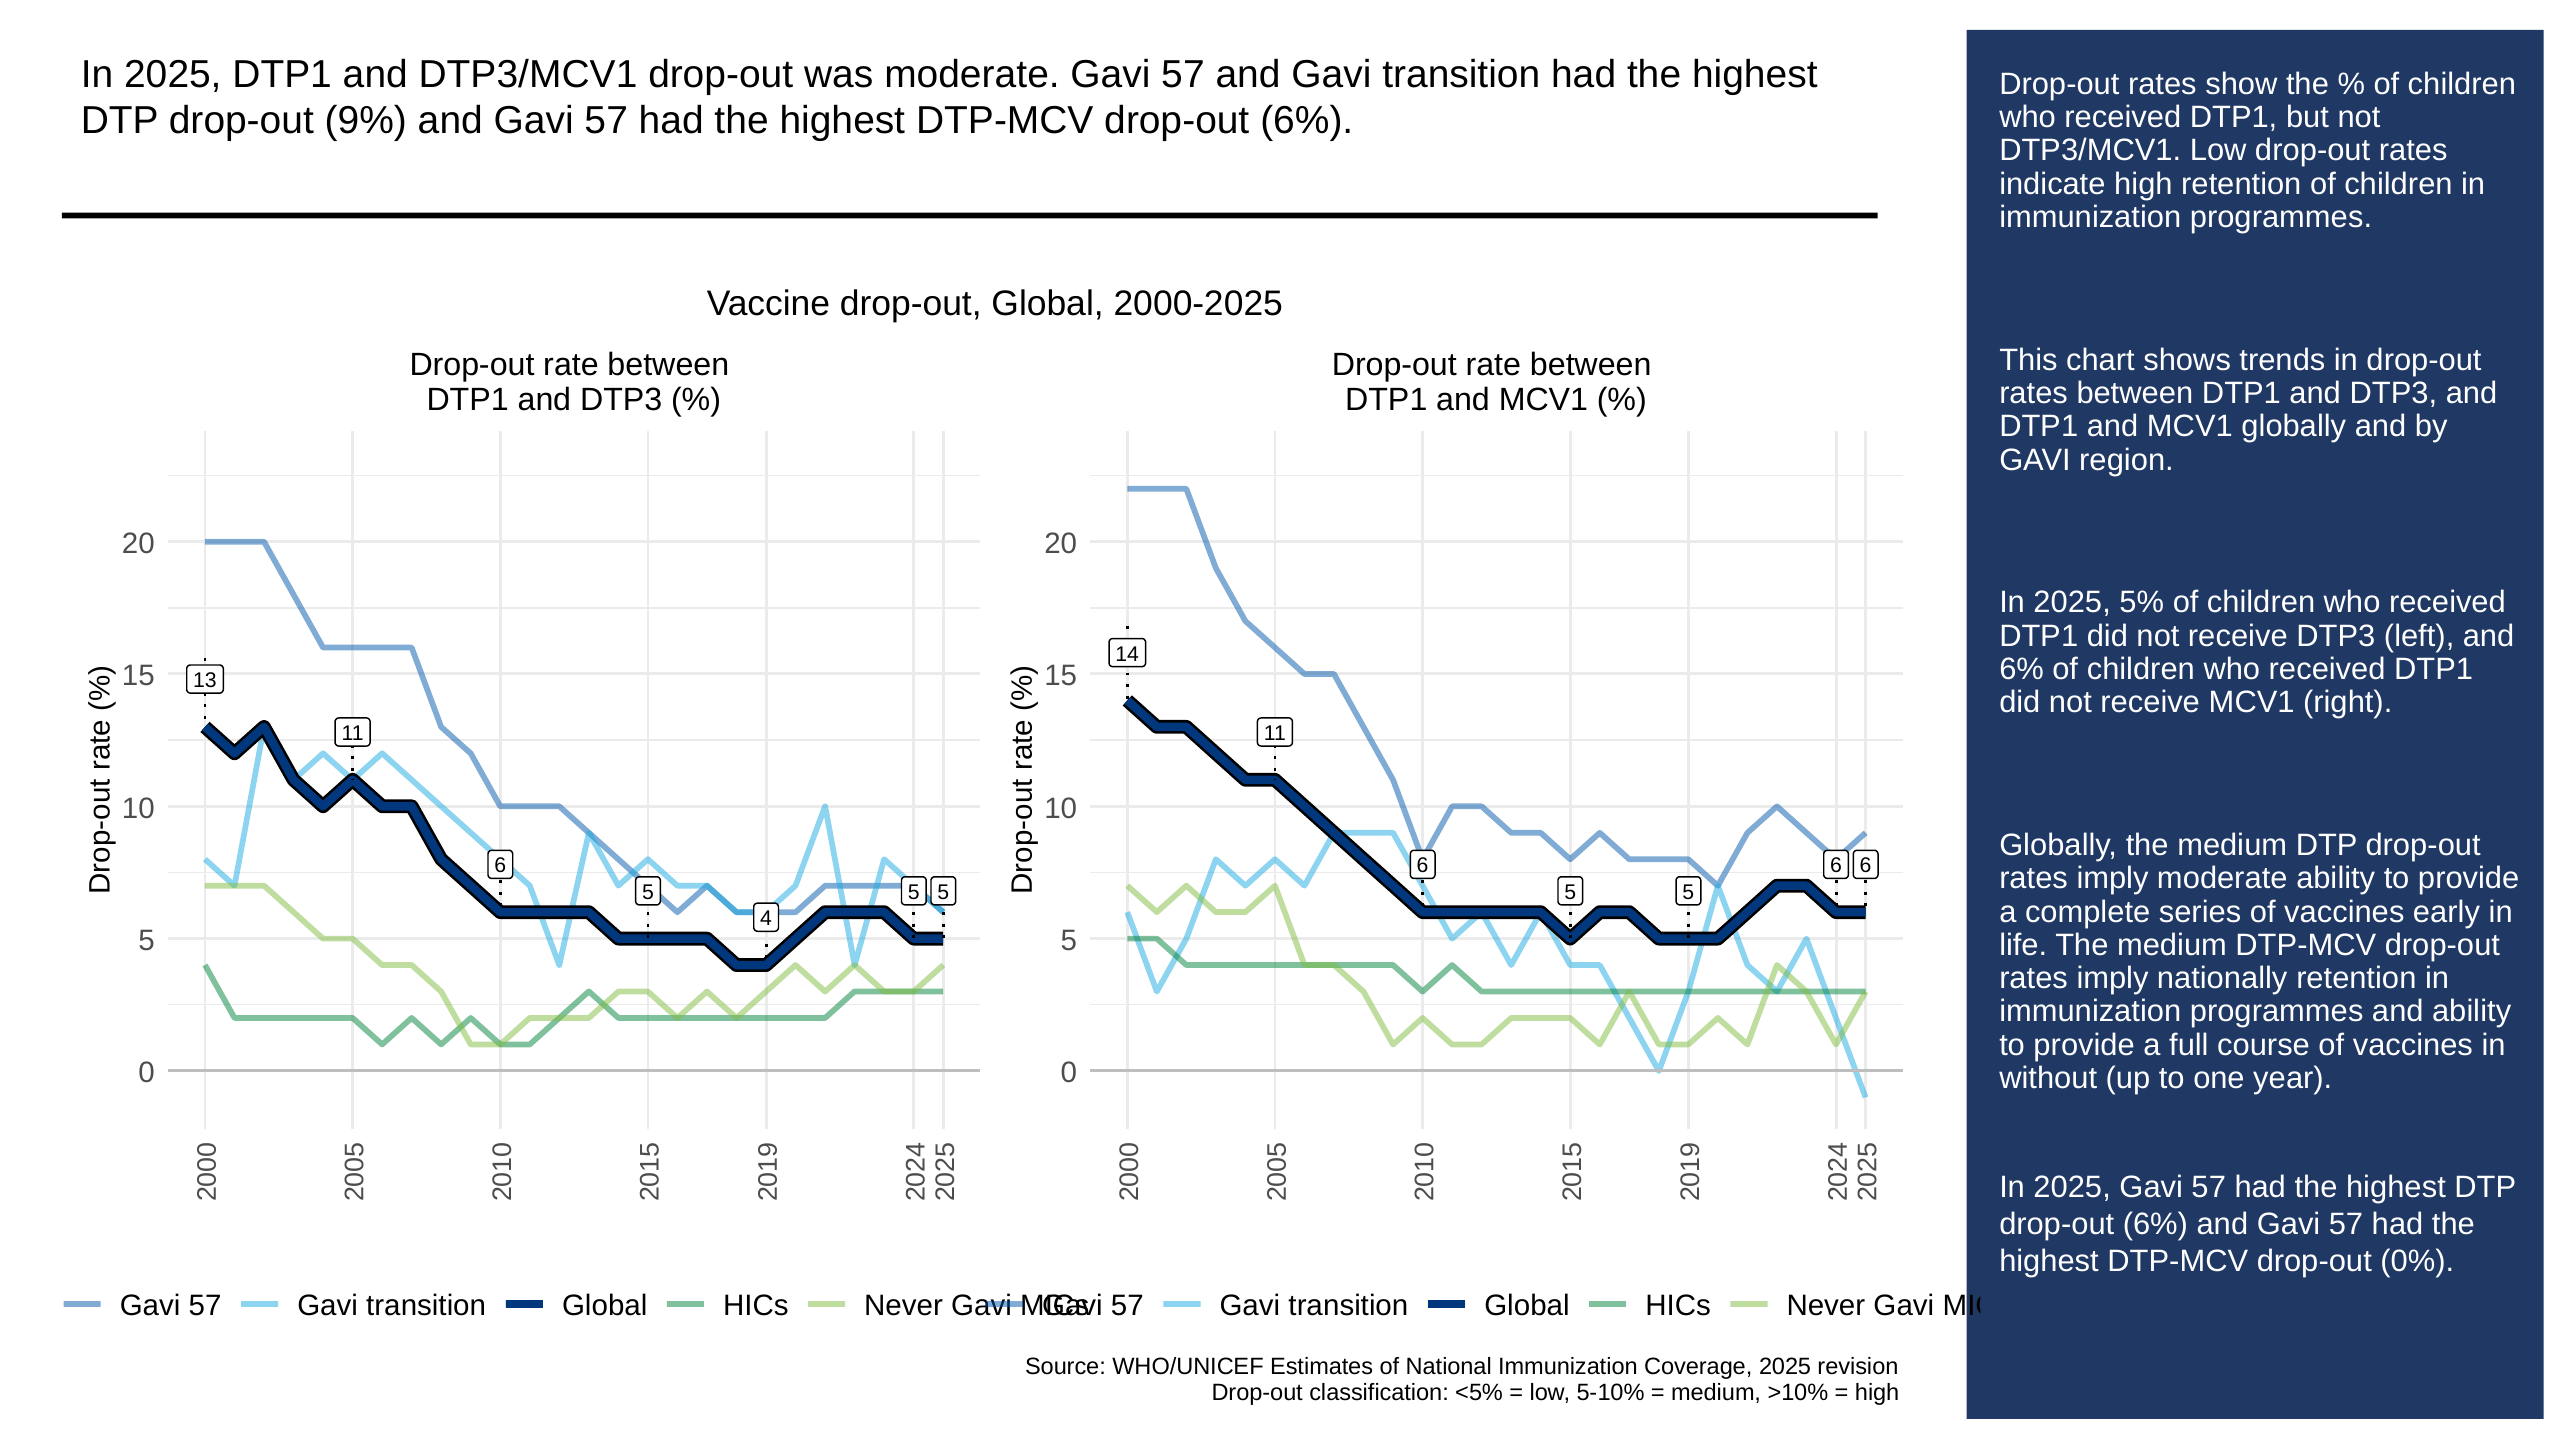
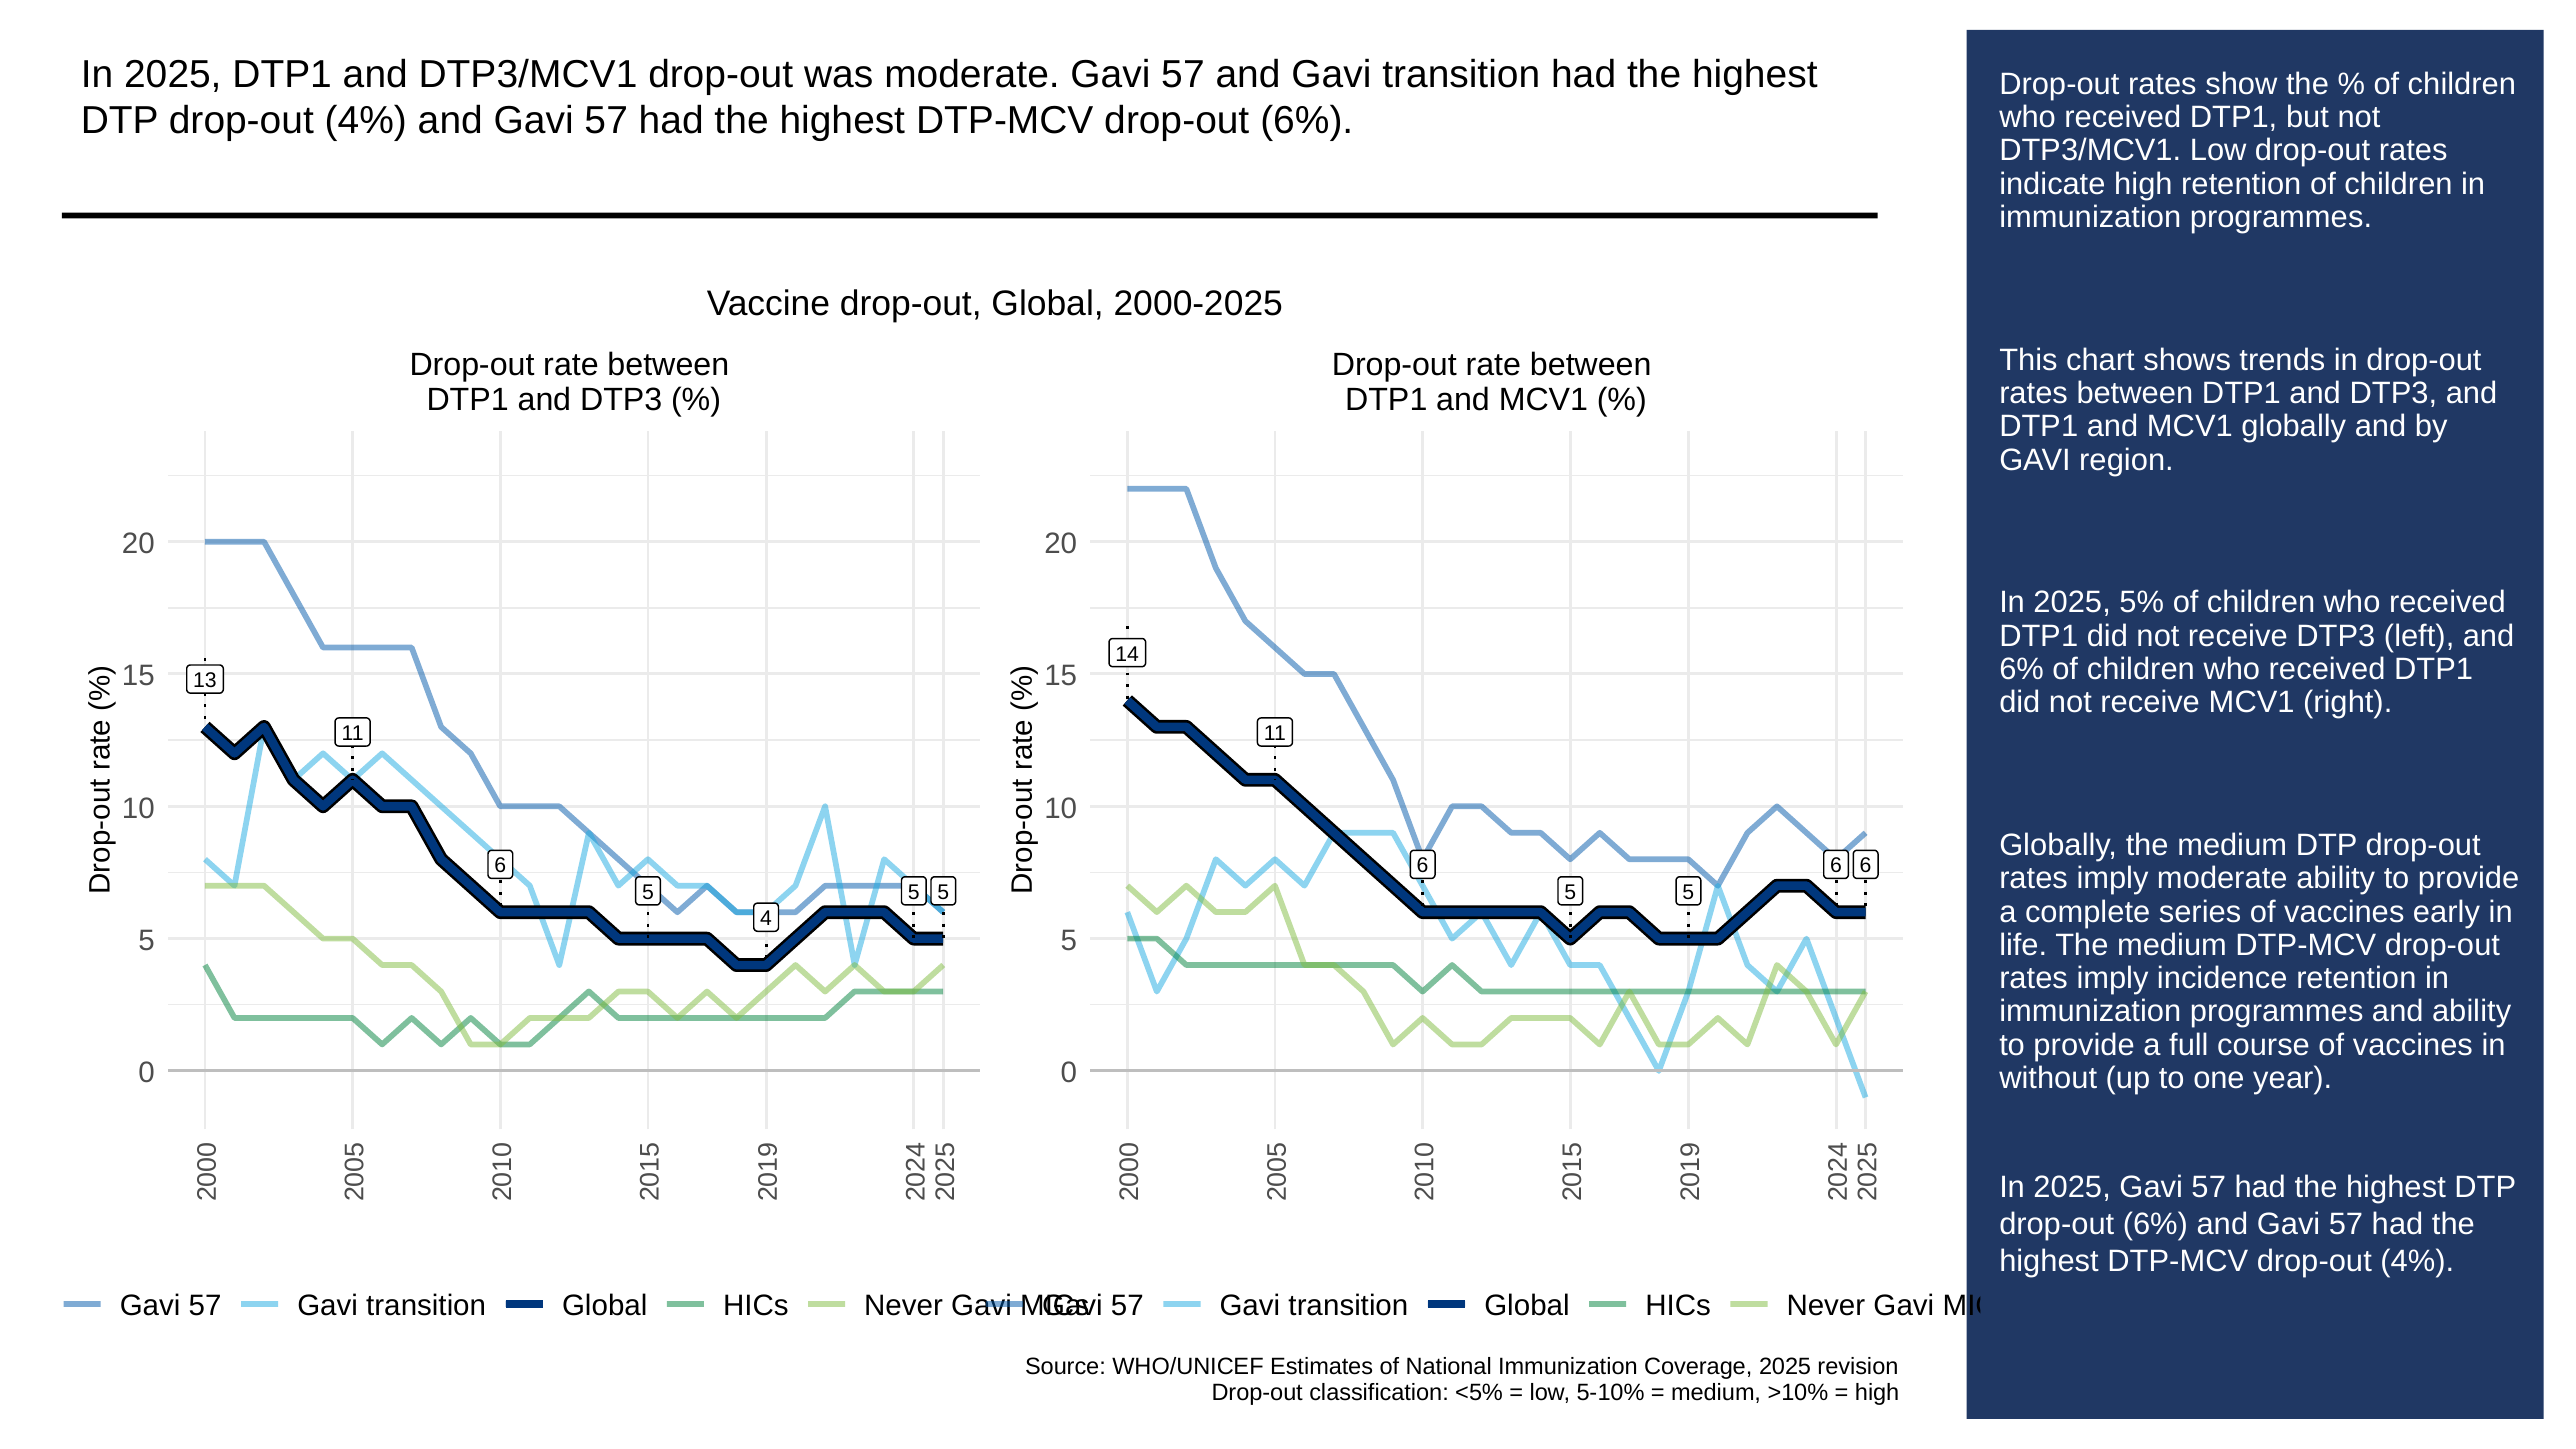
DTP drop-out 9%: 9% -> 4%
nationally: nationally -> incidence
DTP-MCV drop-out 0%: 0% -> 4%
